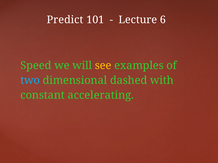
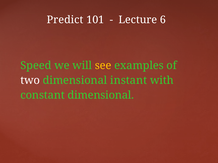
two colour: light blue -> white
dashed: dashed -> instant
constant accelerating: accelerating -> dimensional
